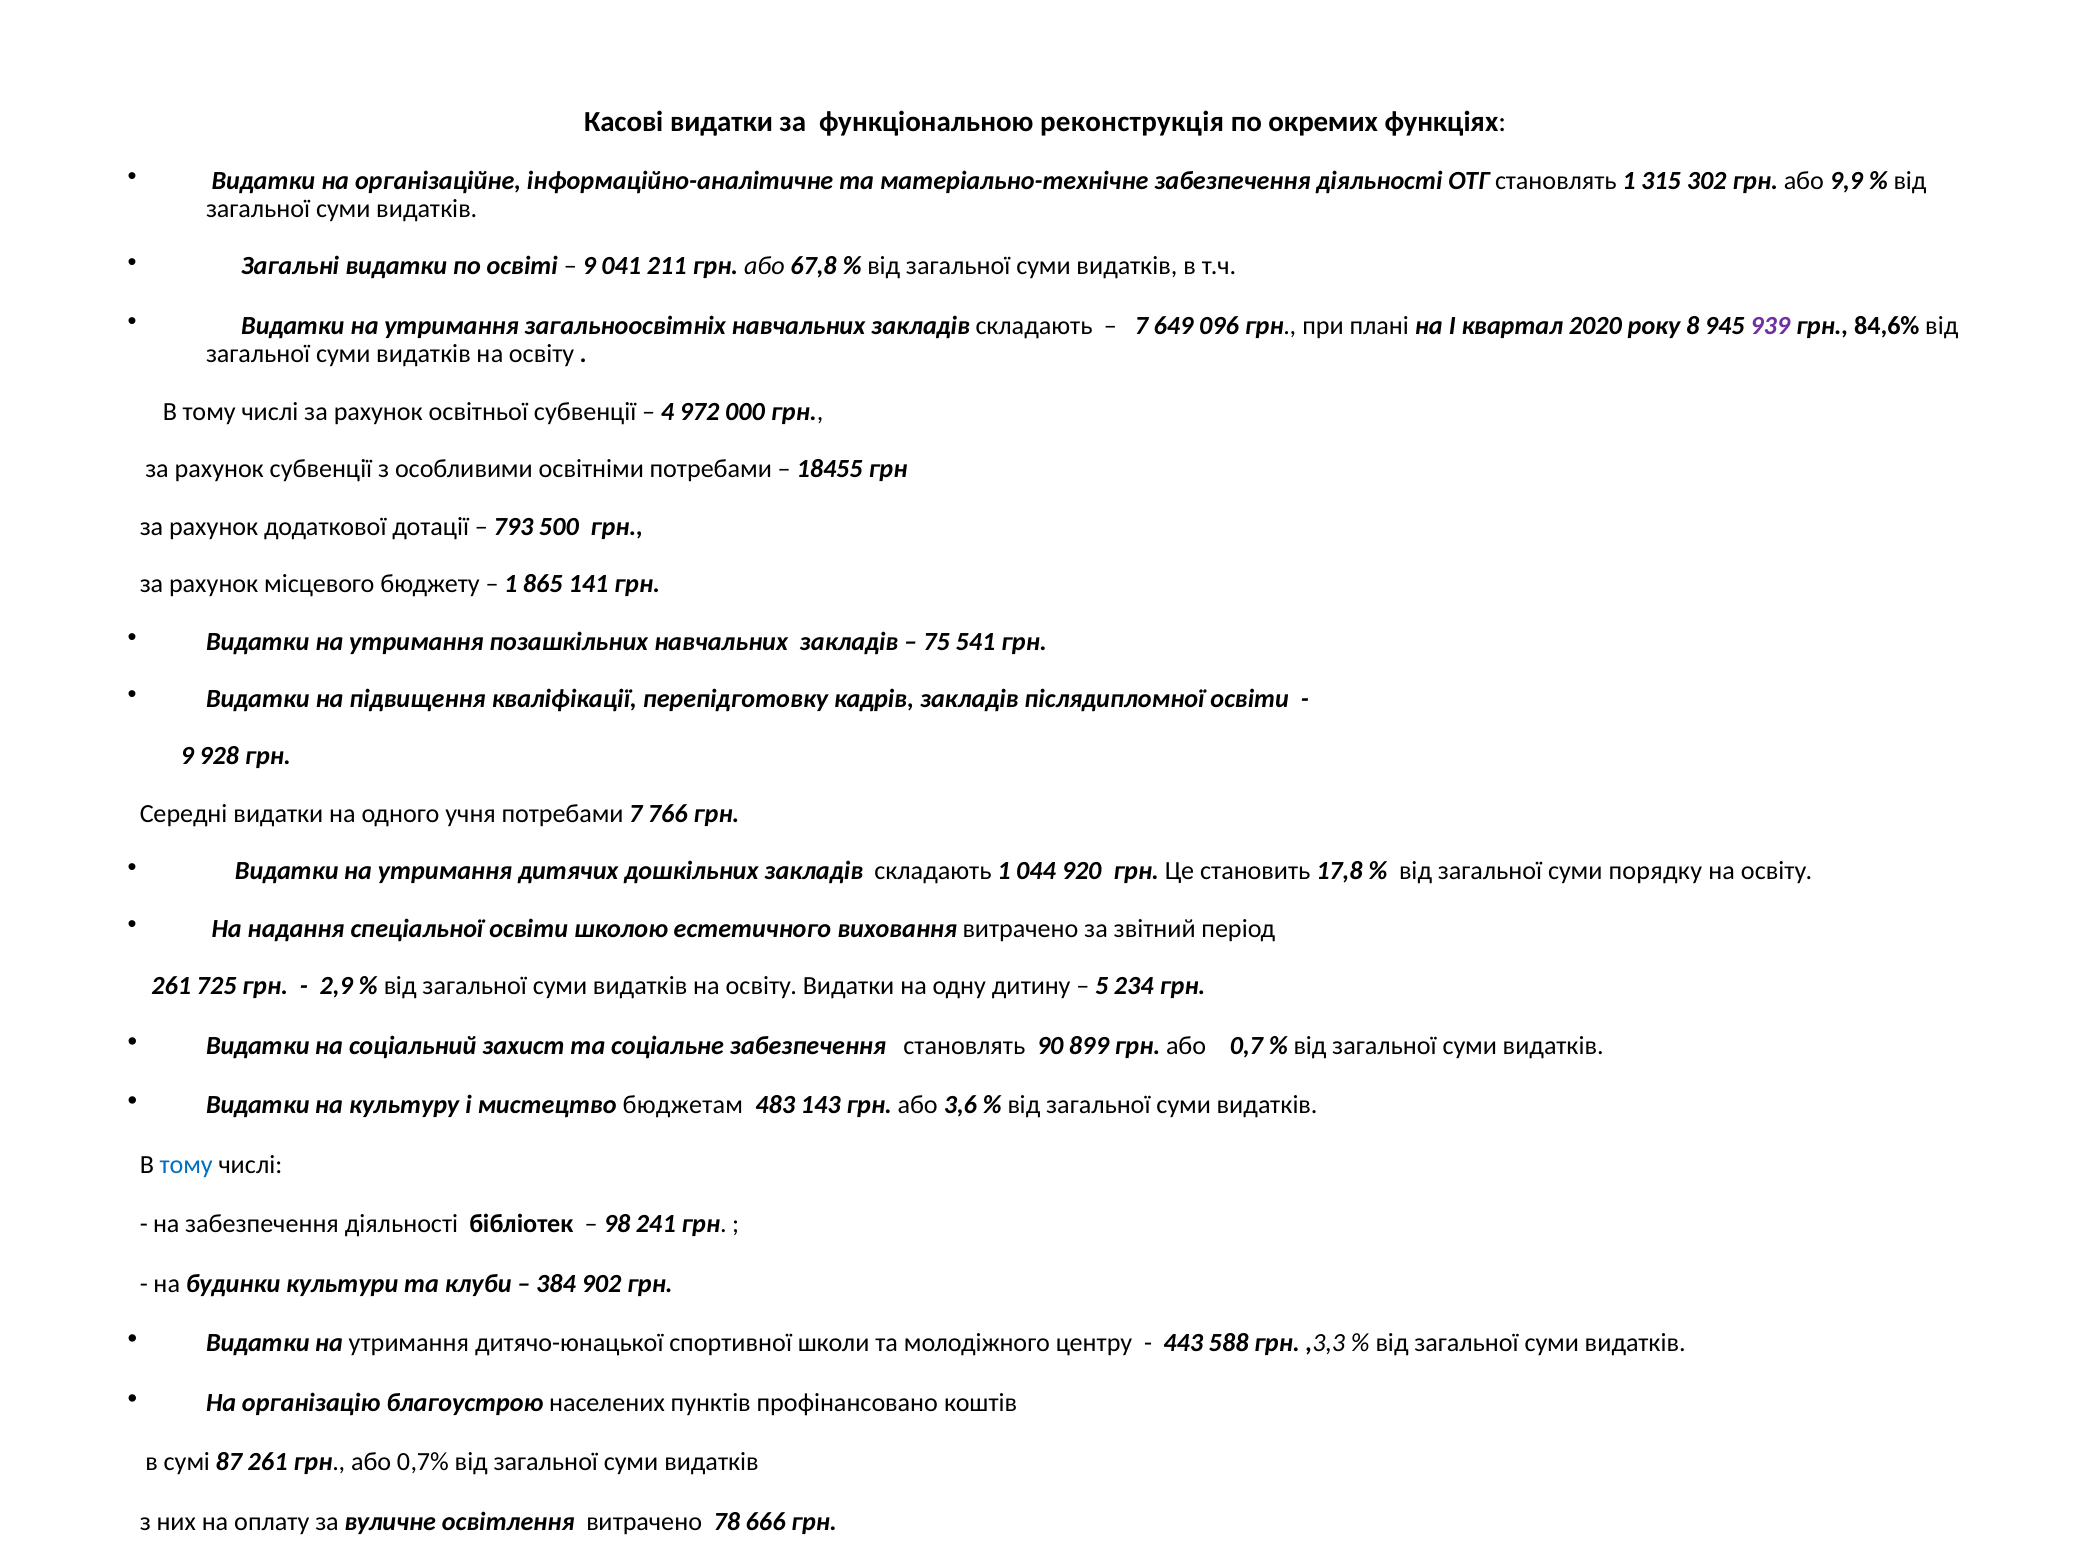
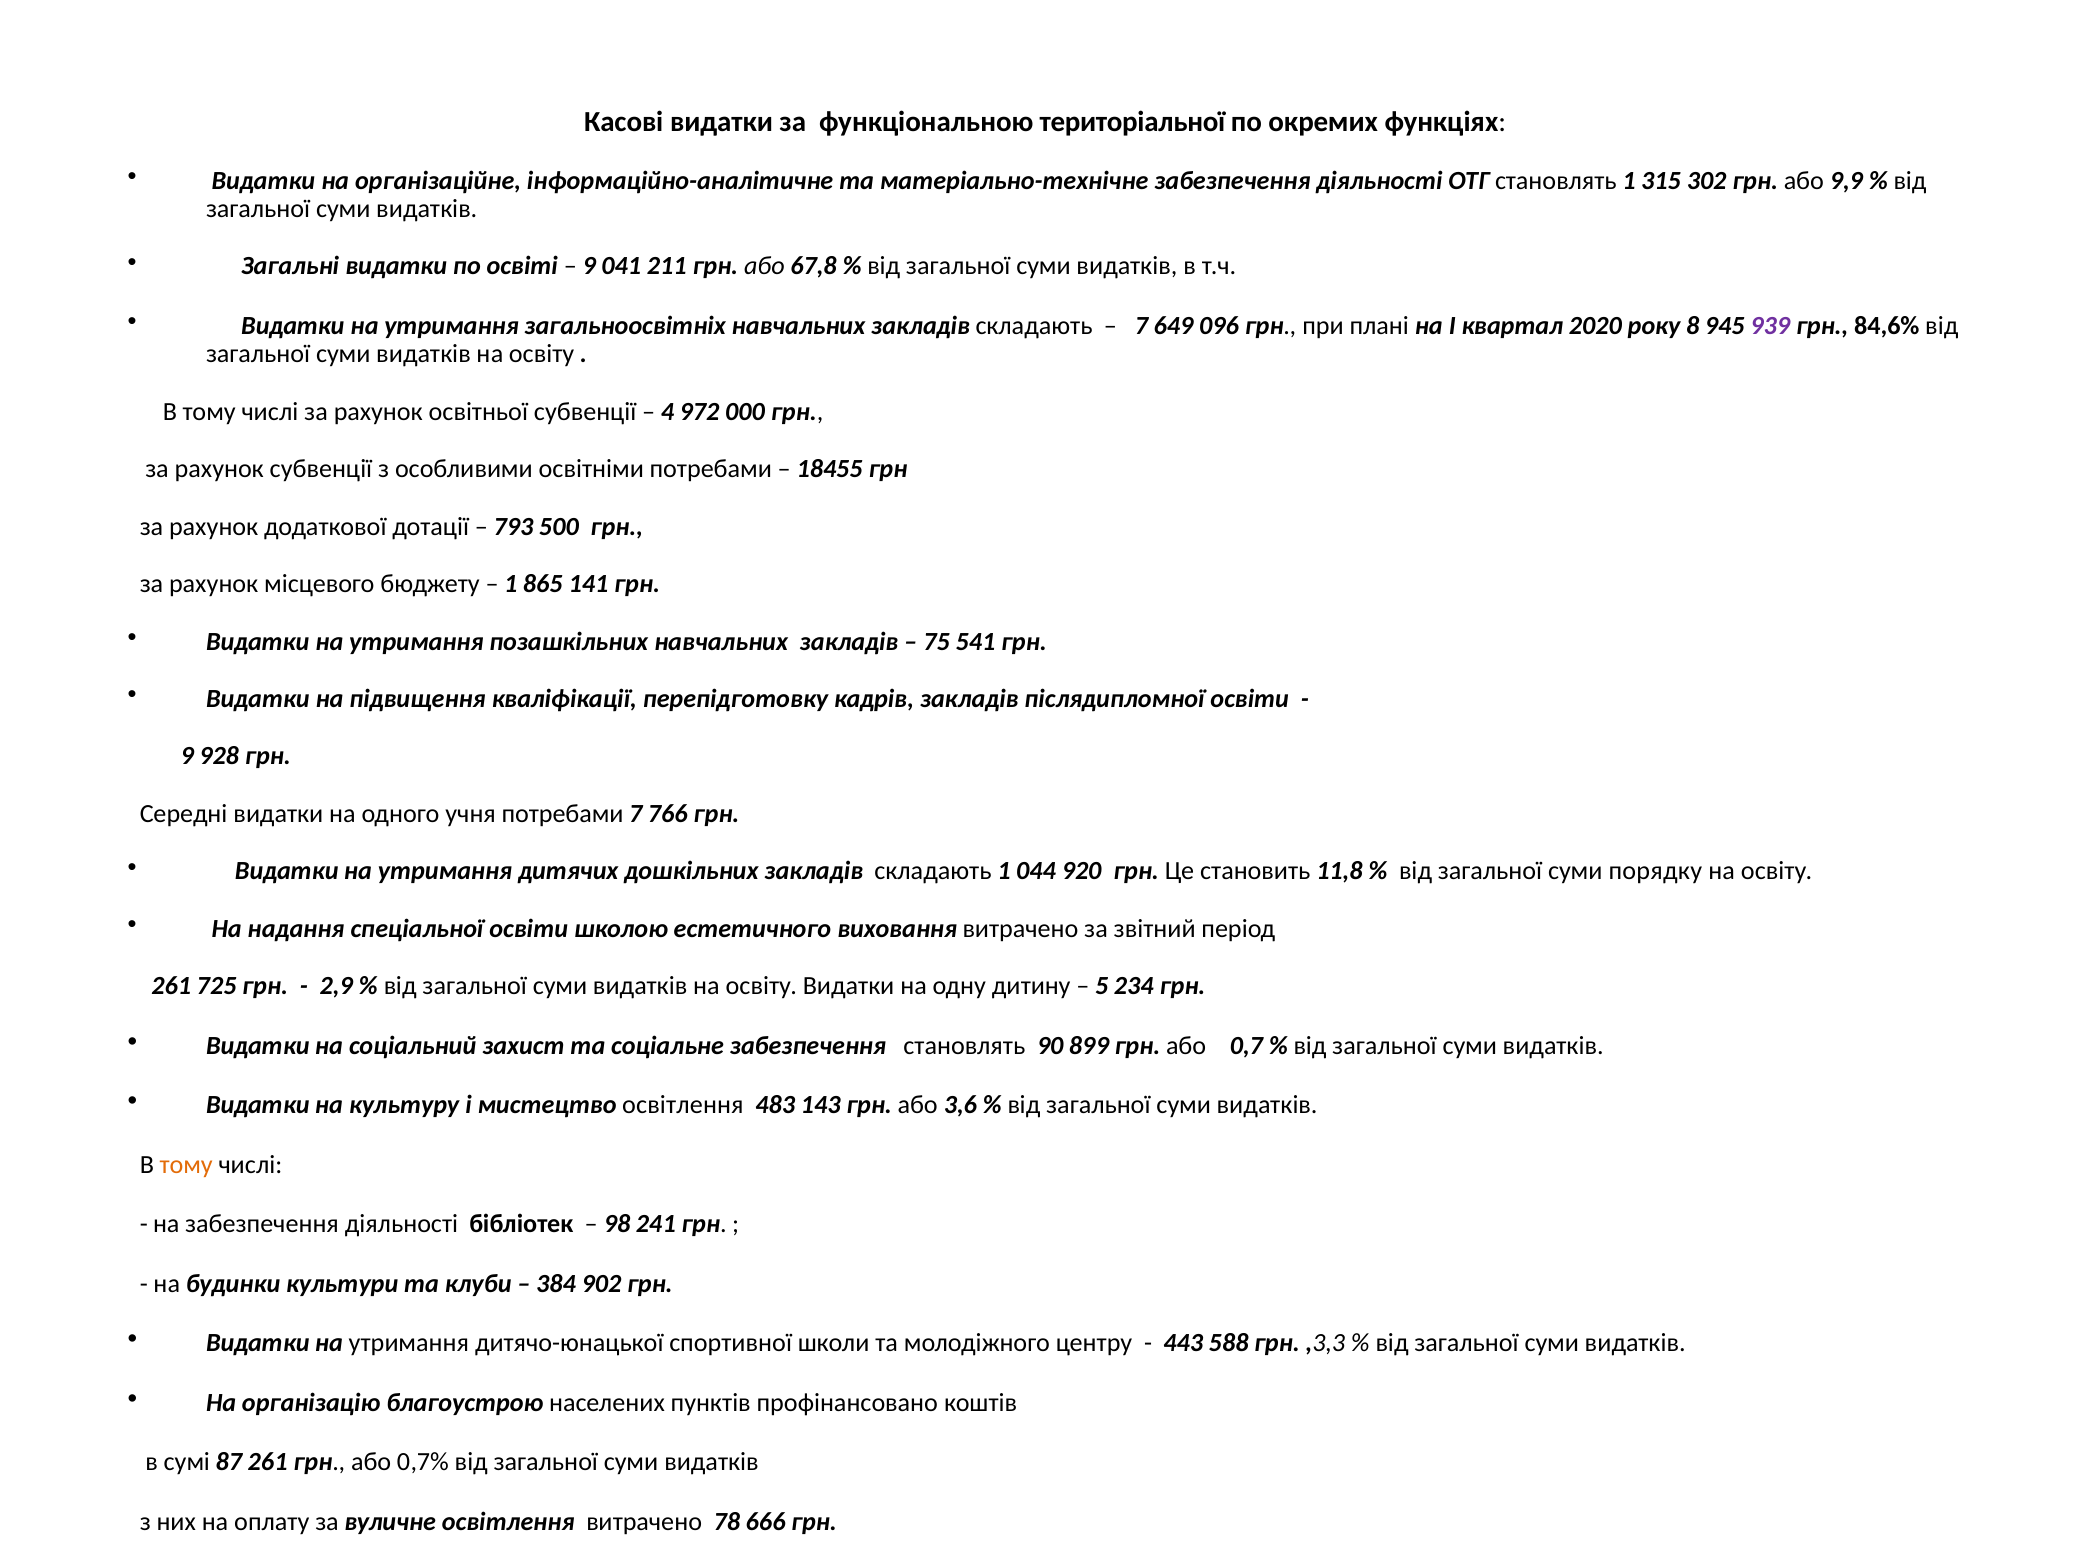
реконструкція: реконструкція -> територіальної
17,8: 17,8 -> 11,8
мистецтво бюджетам: бюджетам -> освітлення
тому at (186, 1165) colour: blue -> orange
